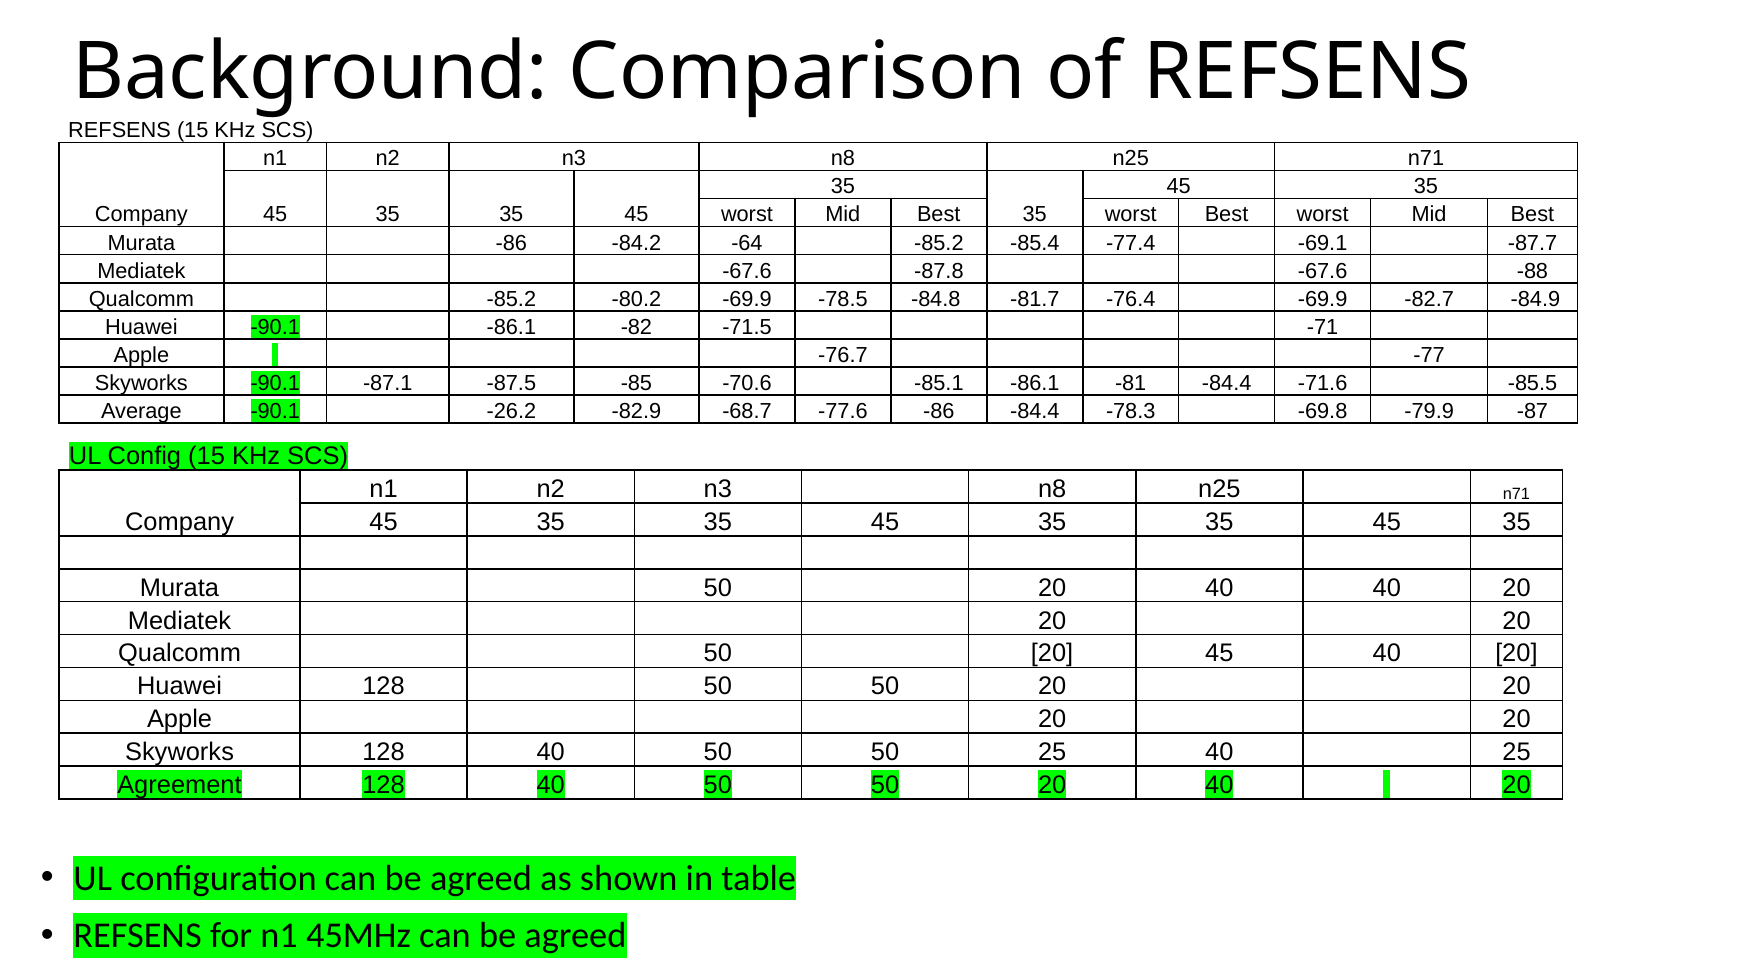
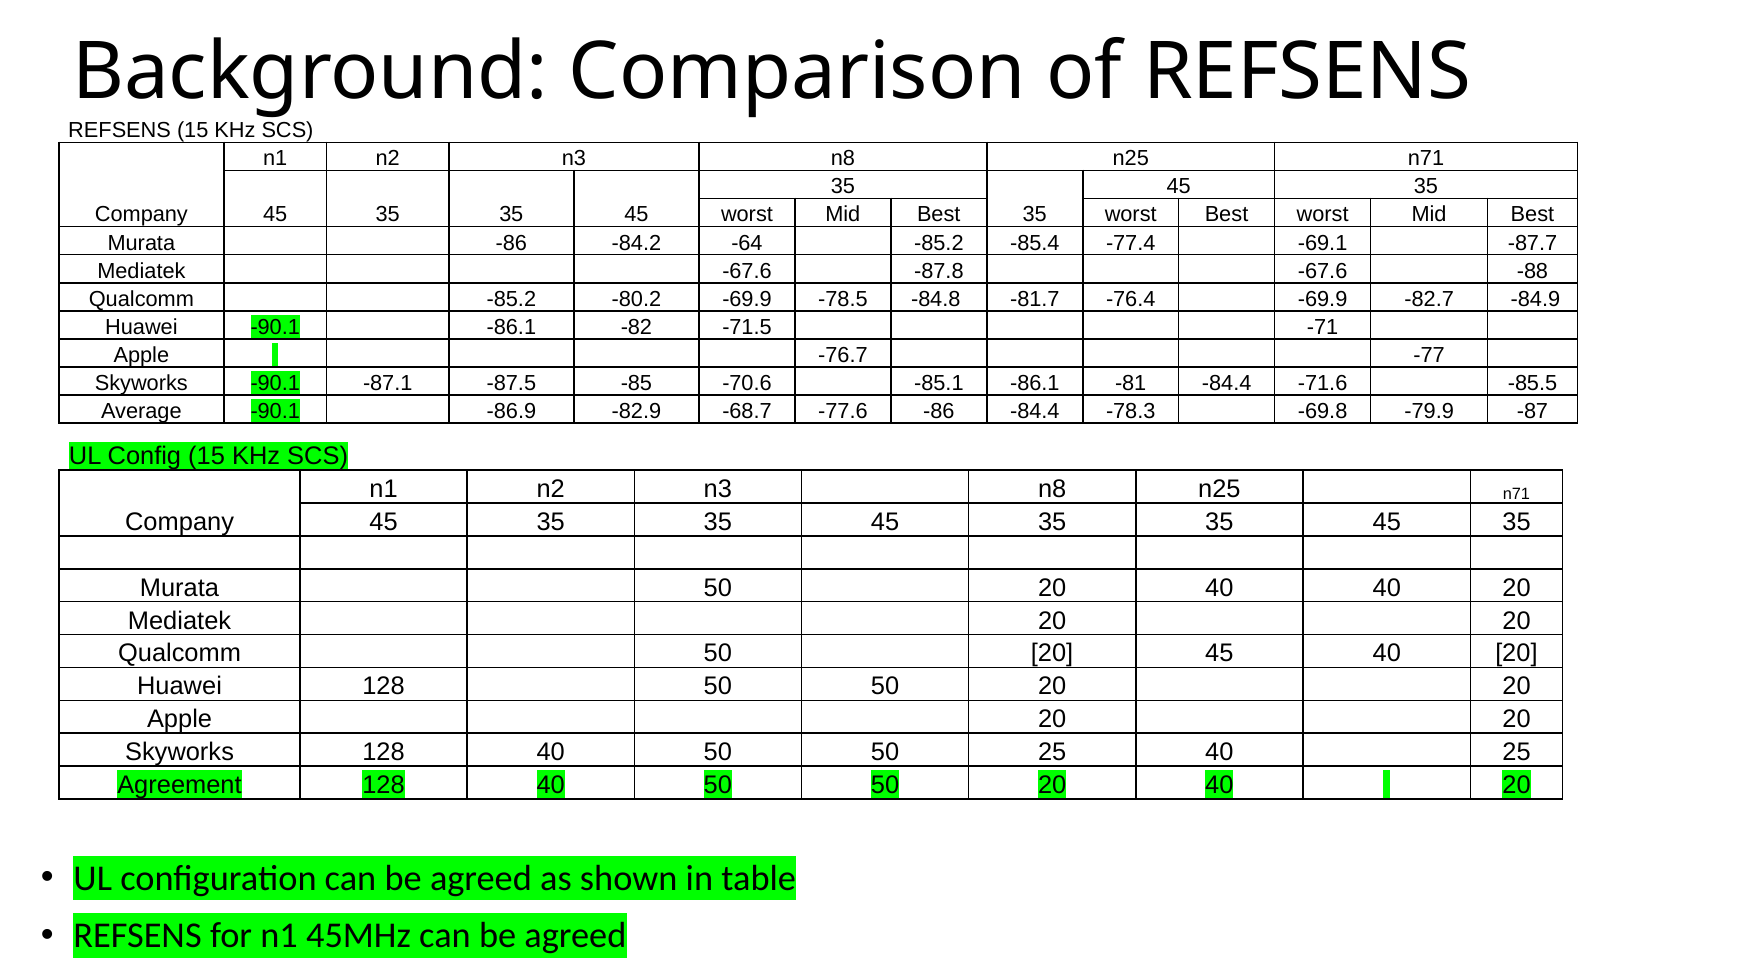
-26.2: -26.2 -> -86.9
